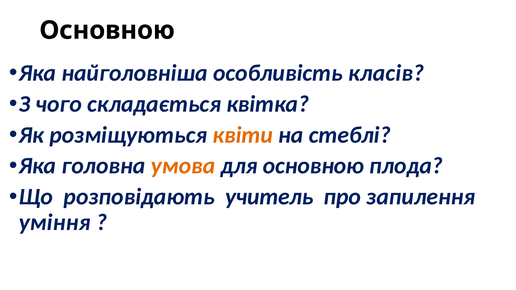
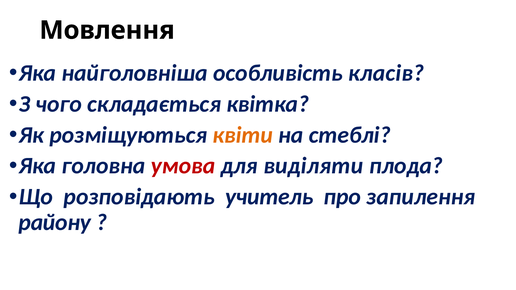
Основною at (107, 30): Основною -> Мовлення
умова colour: orange -> red
для основною: основною -> виділяти
уміння: уміння -> району
